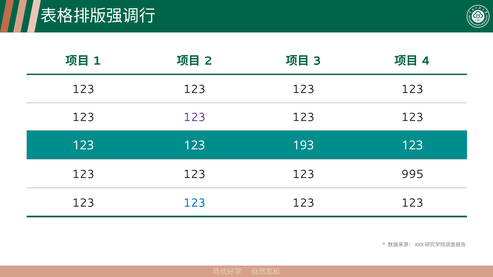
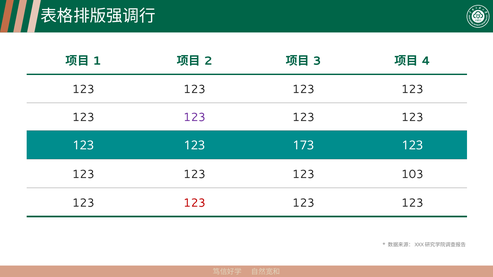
193: 193 -> 173
995: 995 -> 103
123 at (194, 203) colour: blue -> red
